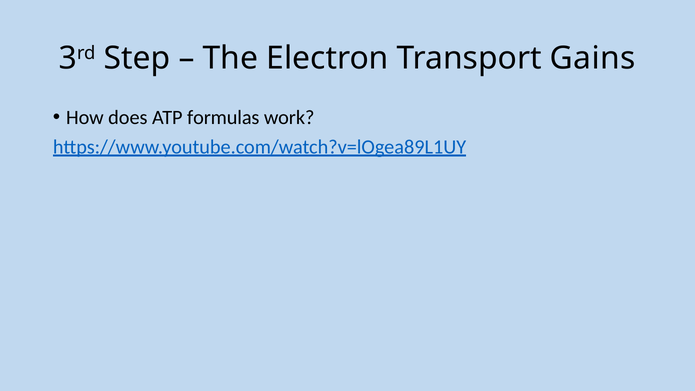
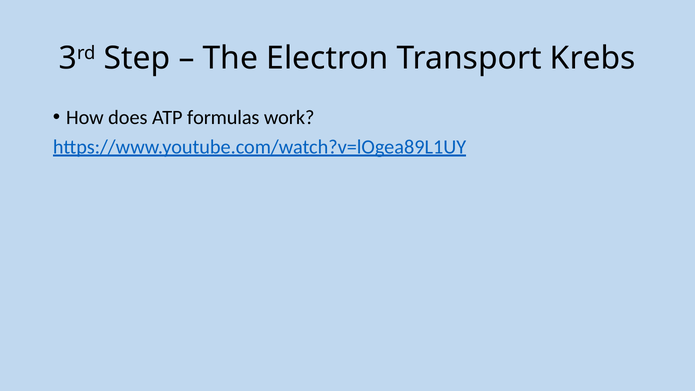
Gains: Gains -> Krebs
